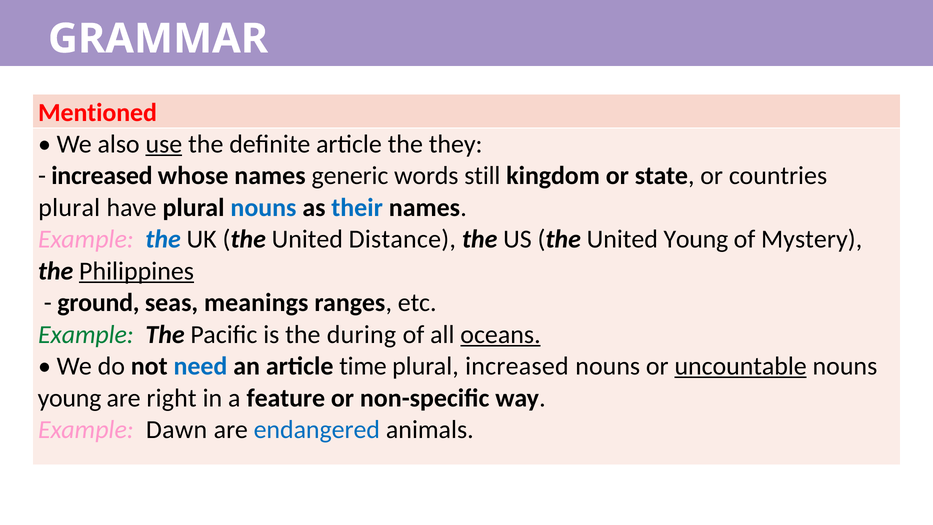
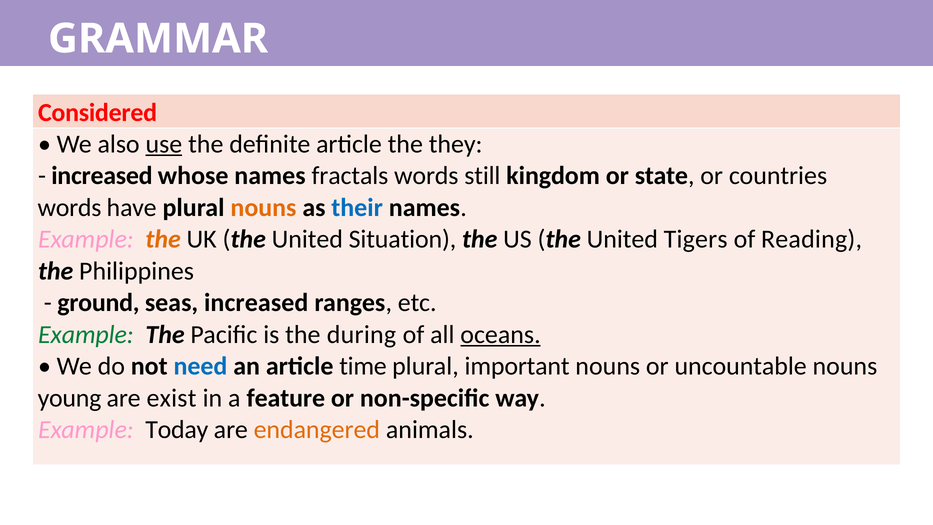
Mentioned: Mentioned -> Considered
generic: generic -> fractals
plural at (69, 207): plural -> words
nouns at (263, 207) colour: blue -> orange
the at (163, 239) colour: blue -> orange
Distance: Distance -> Situation
United Young: Young -> Tigers
Mystery: Mystery -> Reading
Philippines underline: present -> none
seas meanings: meanings -> increased
plural increased: increased -> important
uncountable underline: present -> none
right: right -> exist
Dawn: Dawn -> Today
endangered colour: blue -> orange
